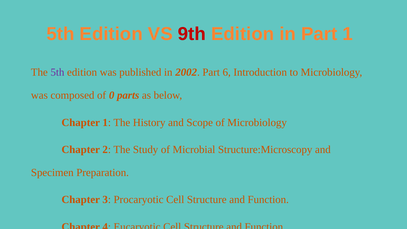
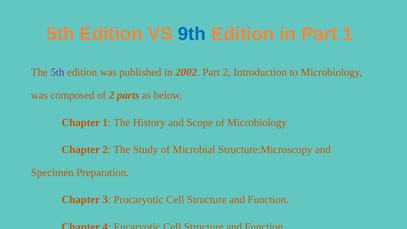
9th colour: red -> blue
Part 6: 6 -> 2
of 0: 0 -> 2
